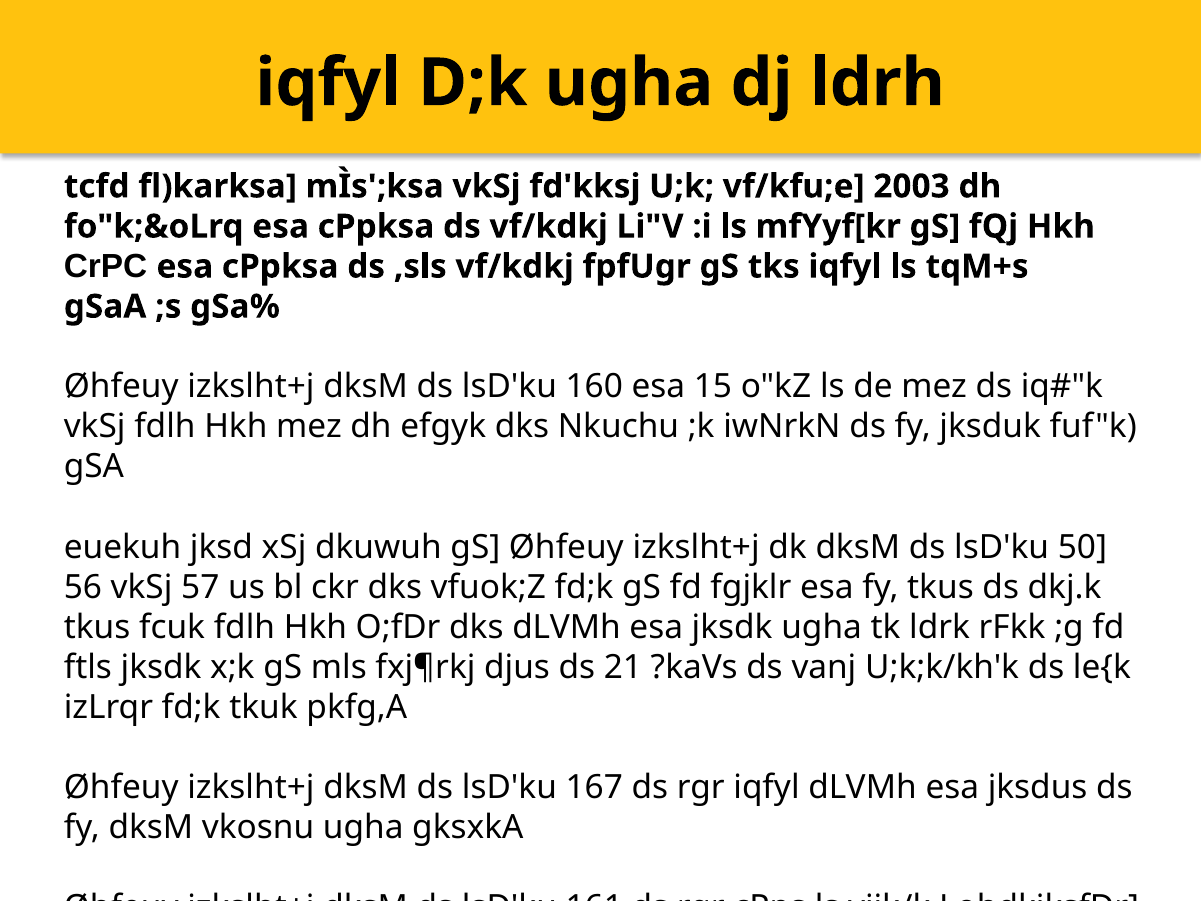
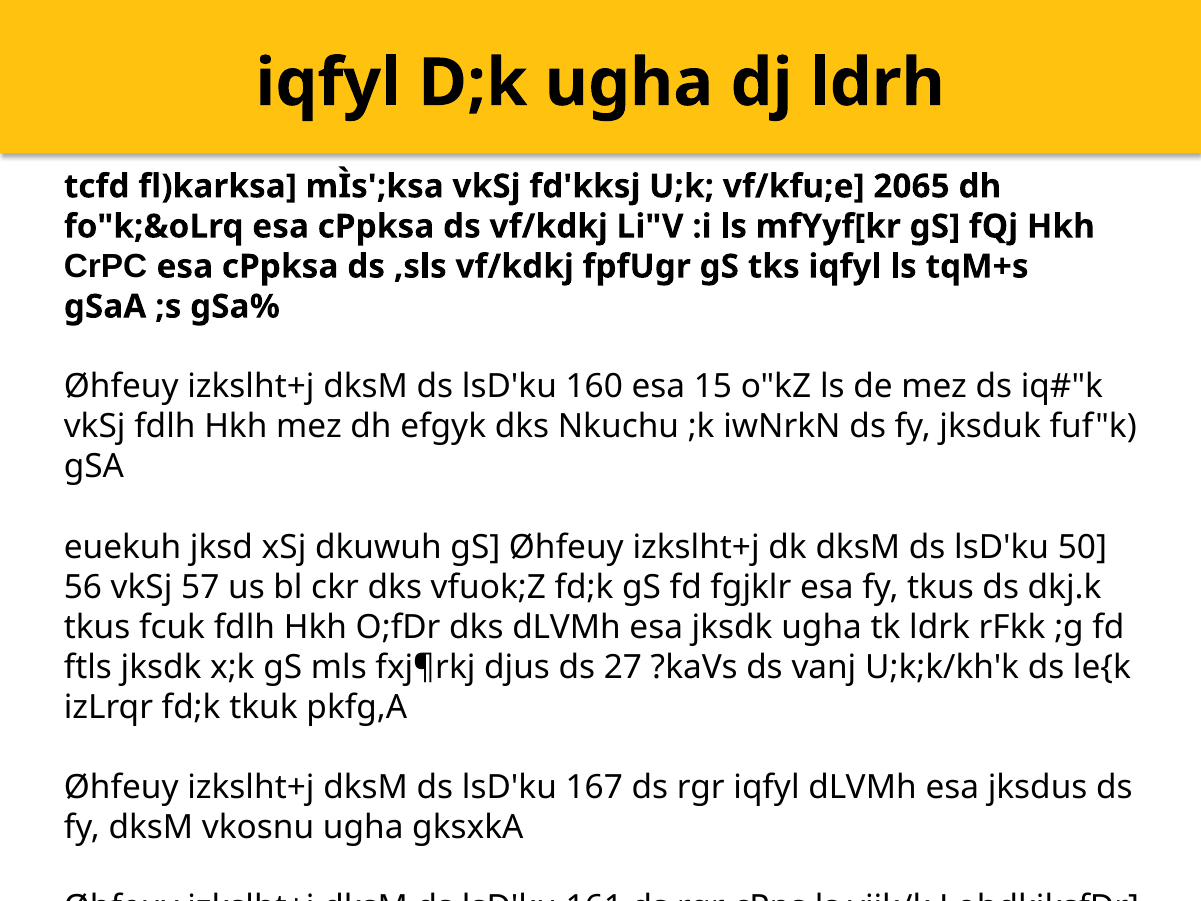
2003: 2003 -> 2065
21: 21 -> 27
